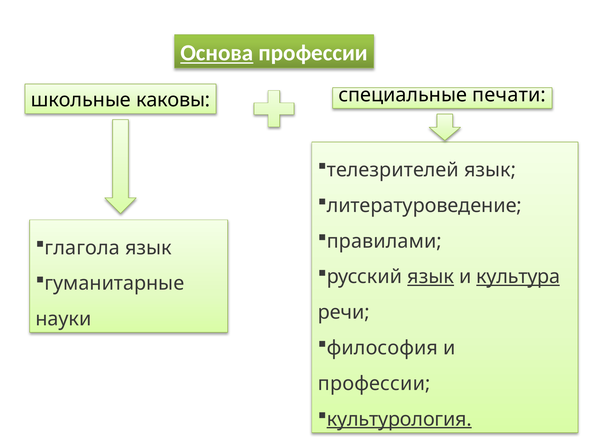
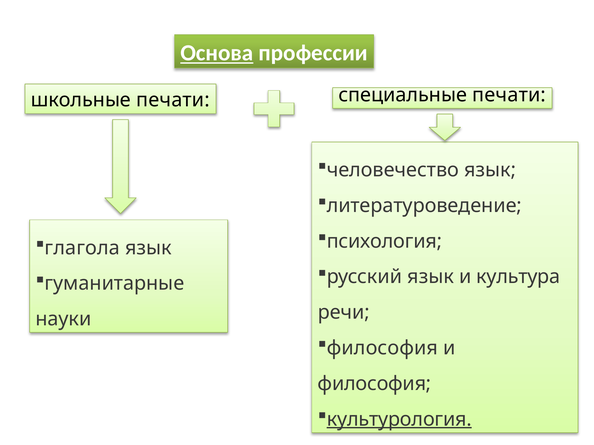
школьные каковы: каковы -> печати
телезрителей: телезрителей -> человечество
правилами: правилами -> психология
язык at (431, 277) underline: present -> none
культура underline: present -> none
профессии at (374, 384): профессии -> философия
